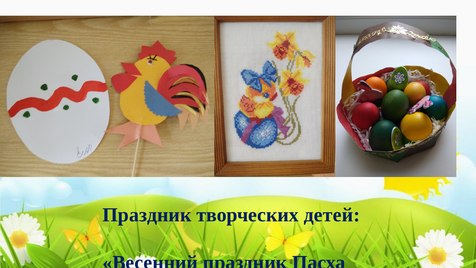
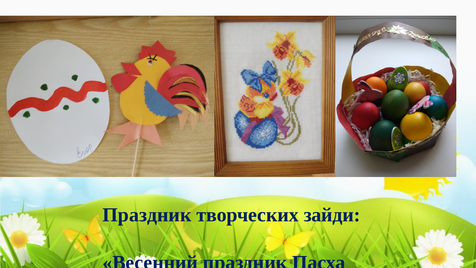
детей: детей -> зайди
